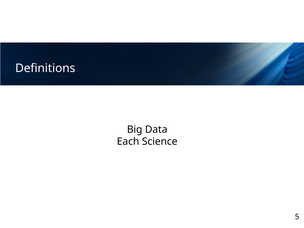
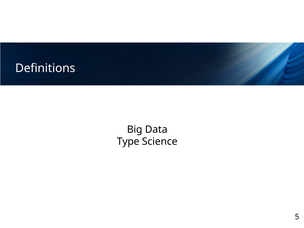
Each: Each -> Type
